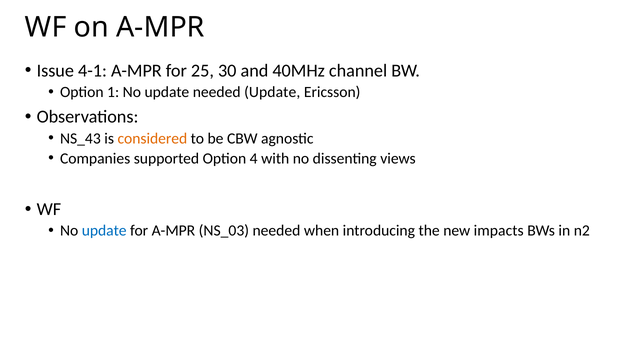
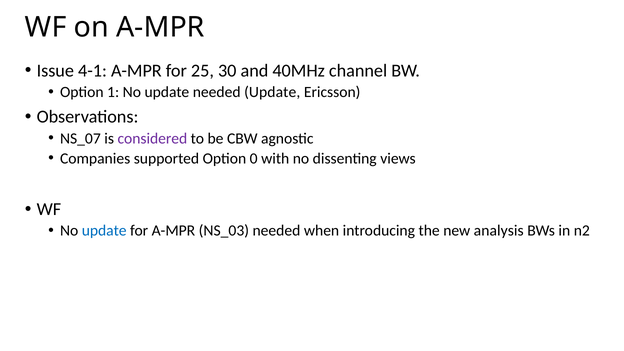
NS_43: NS_43 -> NS_07
considered colour: orange -> purple
4: 4 -> 0
impacts: impacts -> analysis
